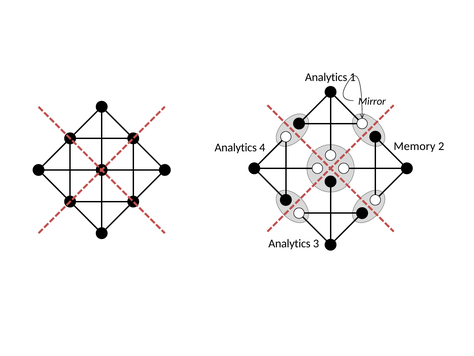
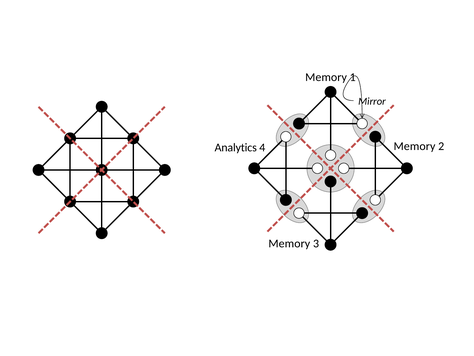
Analytics at (326, 77): Analytics -> Memory
Analytics at (289, 243): Analytics -> Memory
